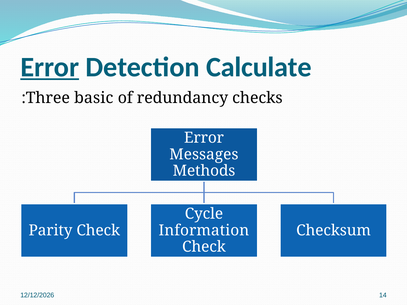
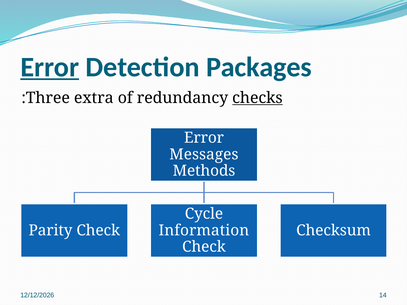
Calculate: Calculate -> Packages
basic: basic -> extra
checks underline: none -> present
